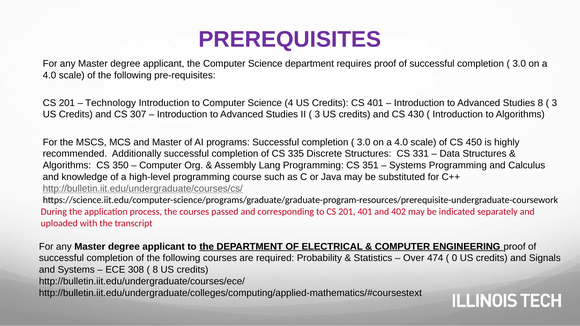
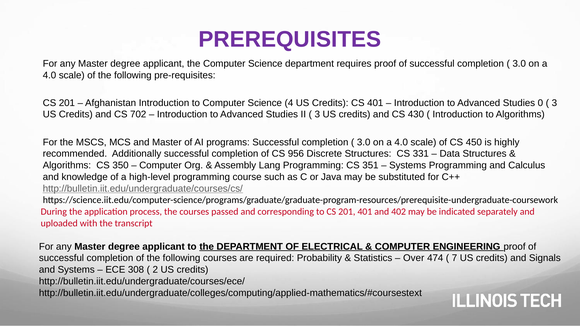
Technology: Technology -> Afghanistan
Studies 8: 8 -> 0
307: 307 -> 702
335: 335 -> 956
0: 0 -> 7
8 at (155, 270): 8 -> 2
